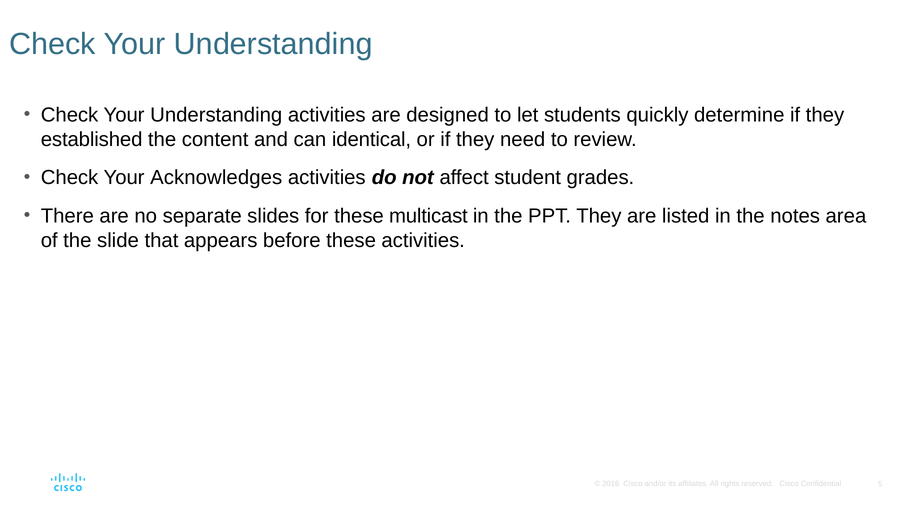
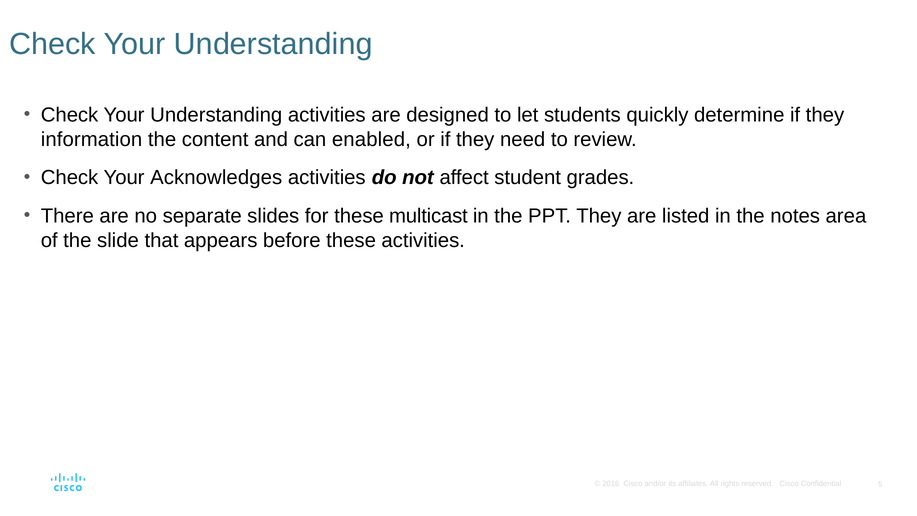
established: established -> information
identical: identical -> enabled
